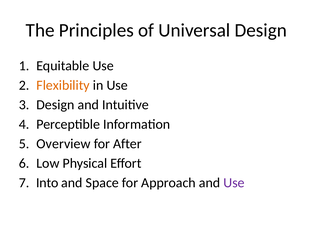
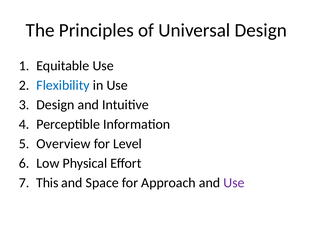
Flexibility colour: orange -> blue
After: After -> Level
Into: Into -> This
